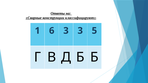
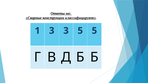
1 6: 6 -> 3
3 3: 3 -> 5
